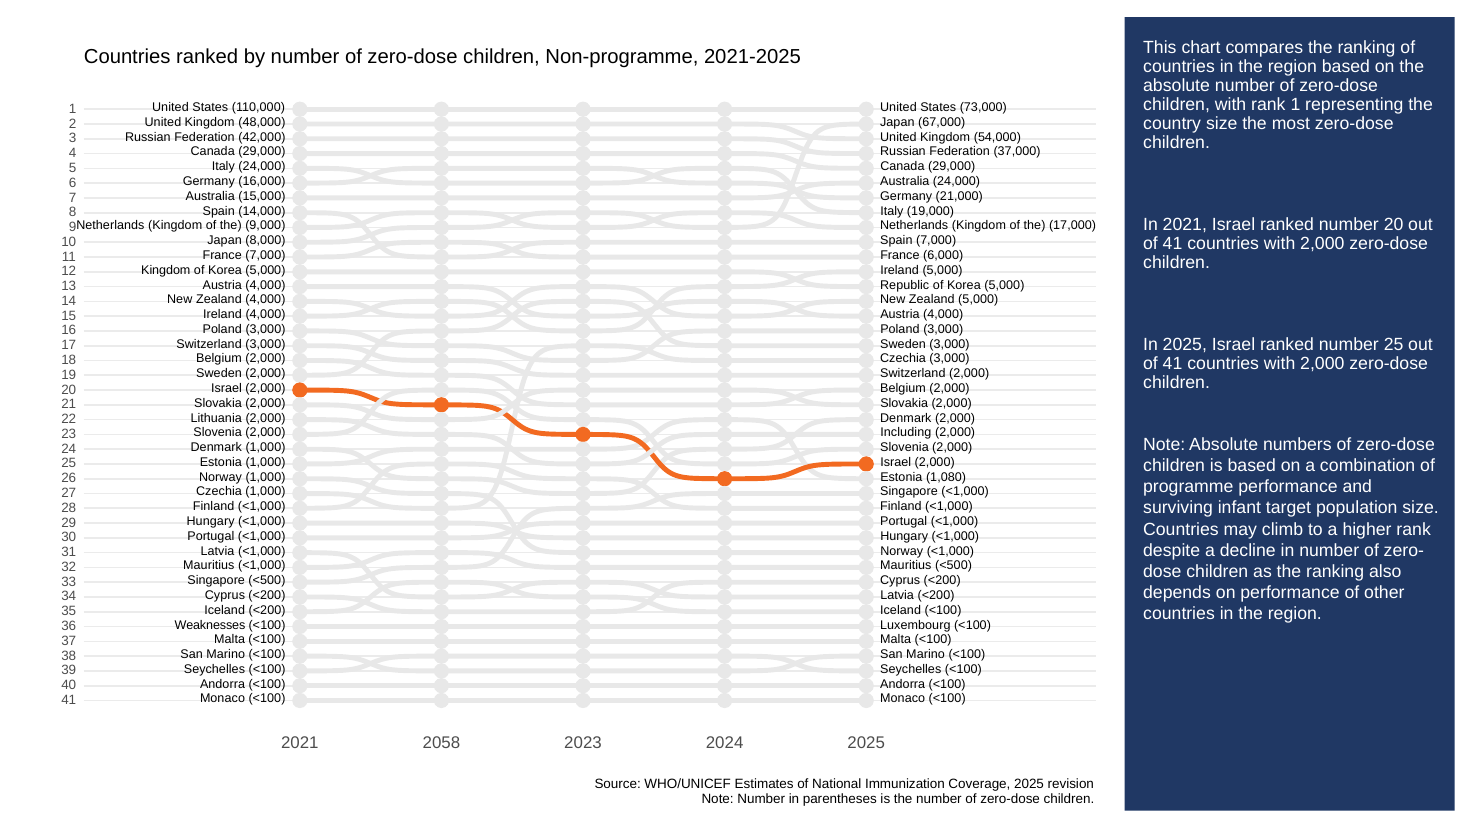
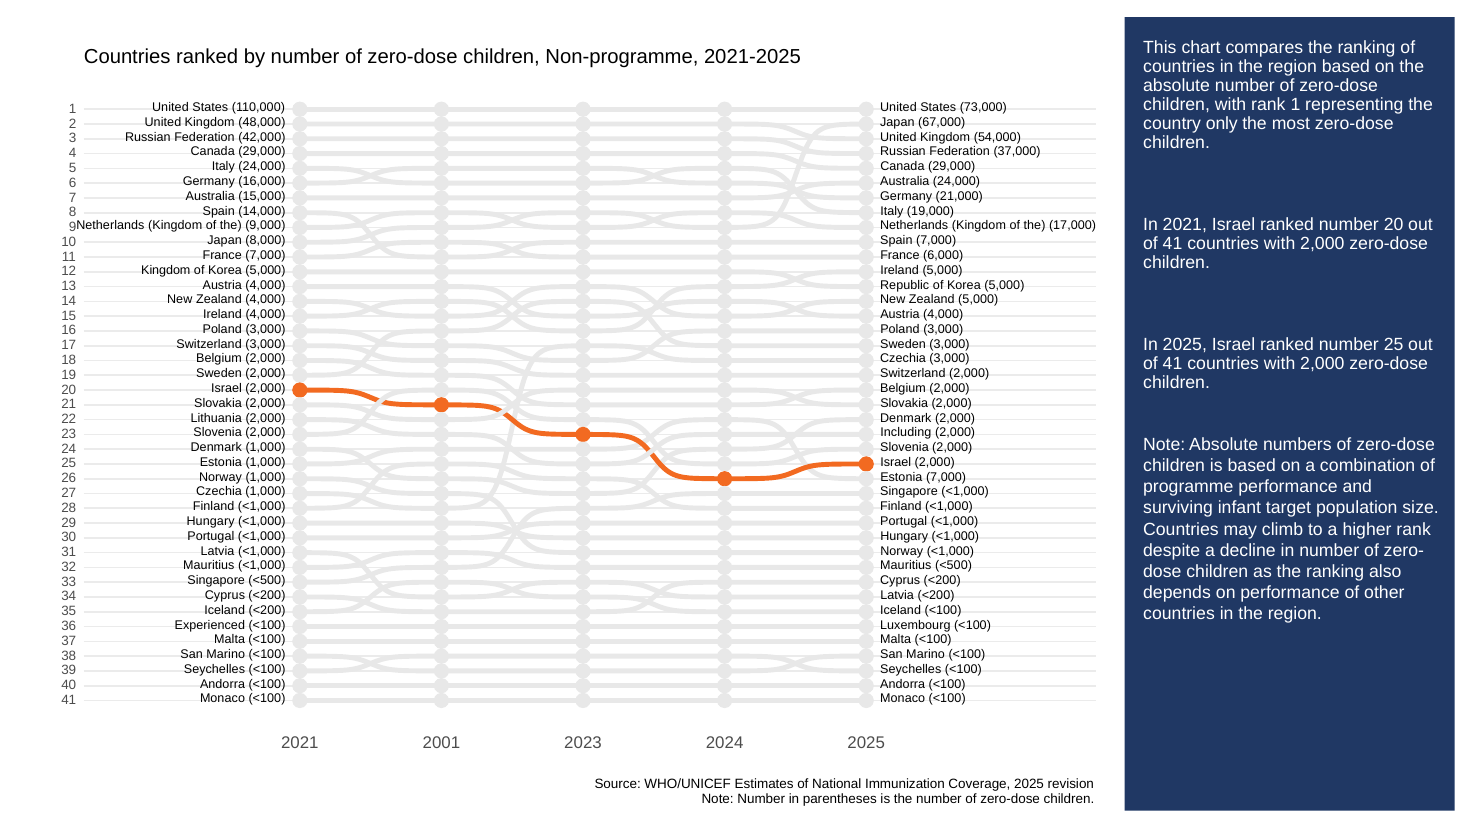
country size: size -> only
Estonia 1,080: 1,080 -> 7,000
Weaknesses: Weaknesses -> Experienced
2058: 2058 -> 2001
